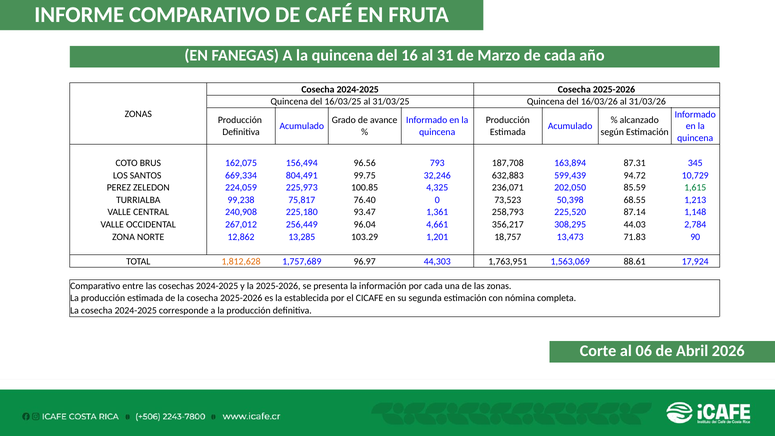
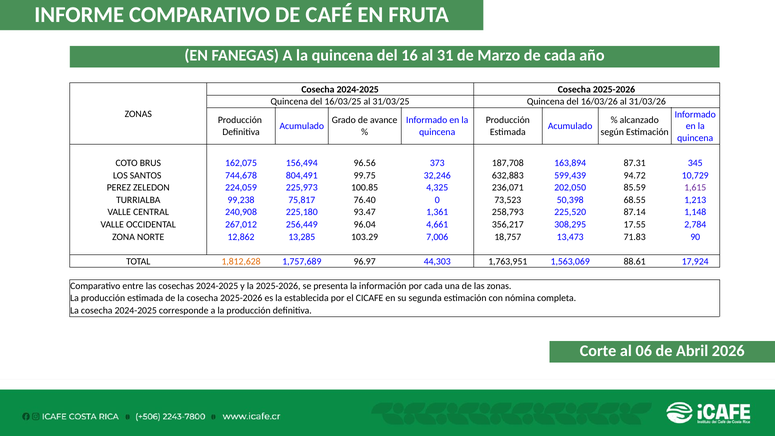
793: 793 -> 373
669,334: 669,334 -> 744,678
1,615 colour: green -> purple
44.03: 44.03 -> 17.55
1,201: 1,201 -> 7,006
